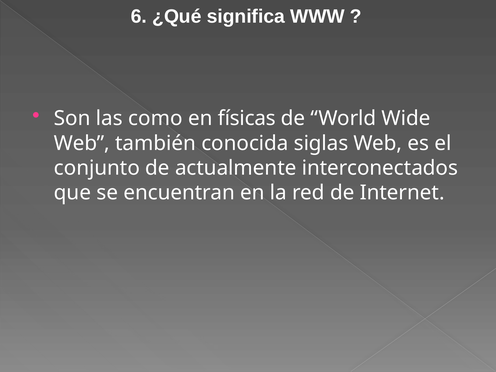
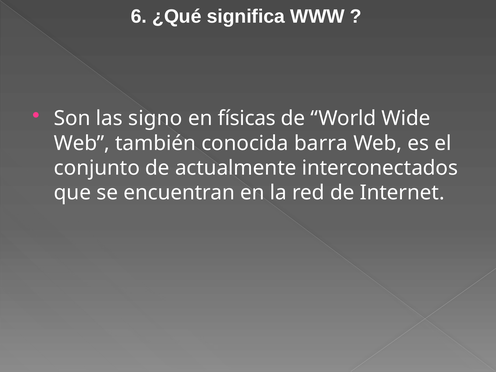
como: como -> signo
siglas: siglas -> barra
